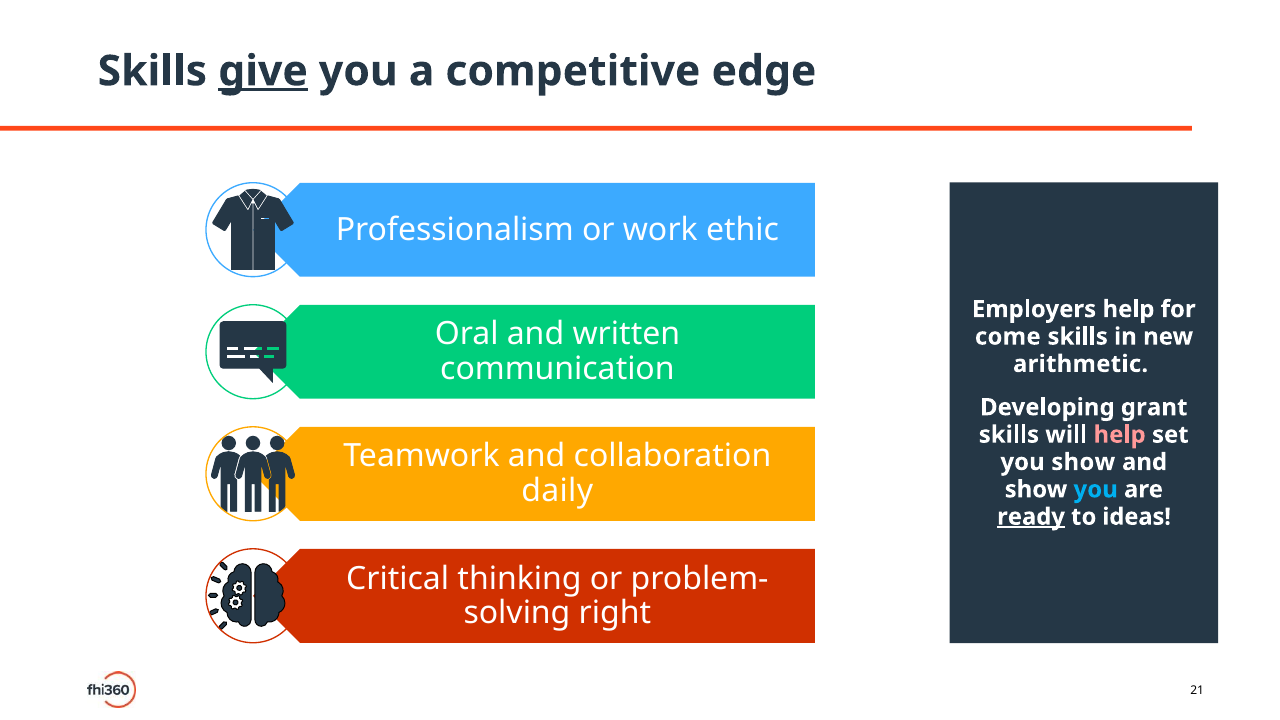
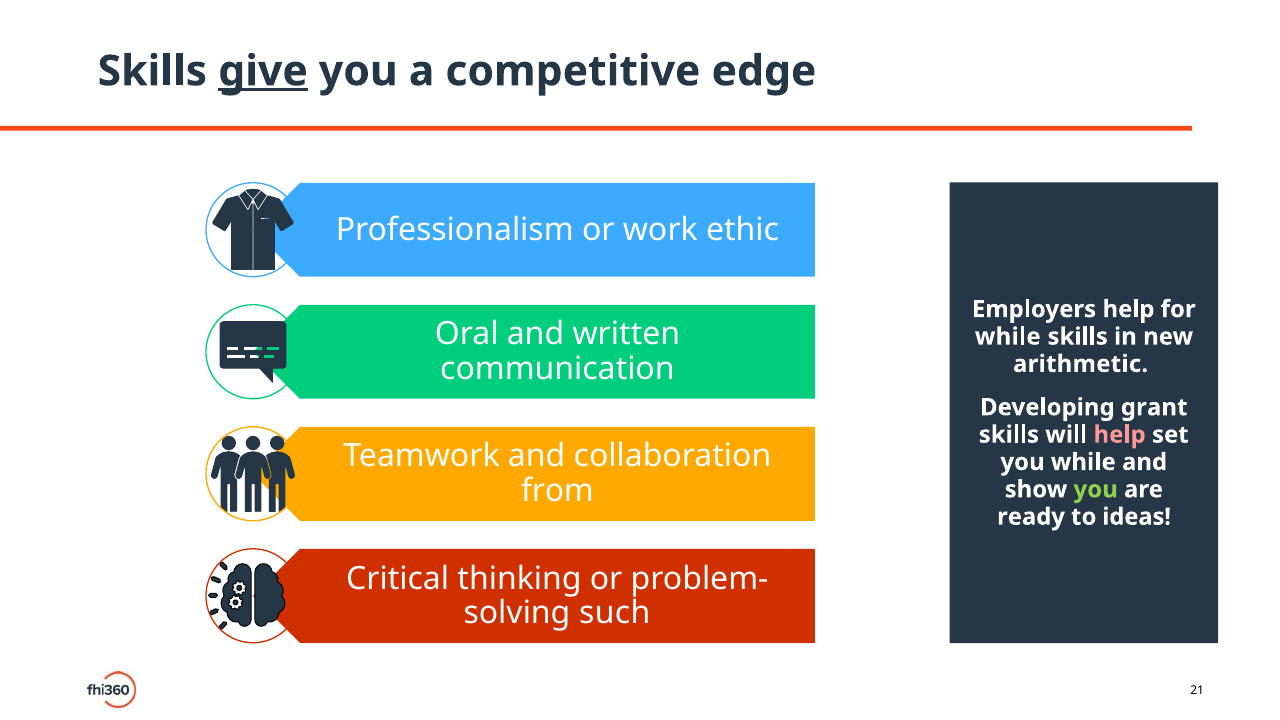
come at (1008, 337): come -> while
you show: show -> while
daily: daily -> from
you at (1096, 489) colour: light blue -> light green
ready underline: present -> none
right: right -> such
